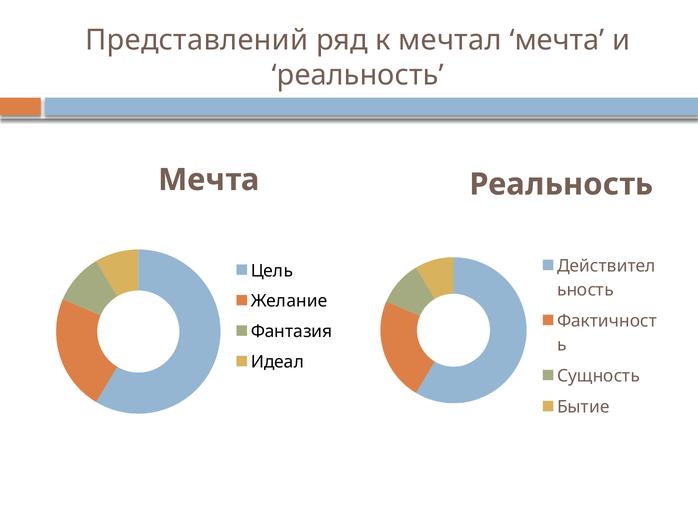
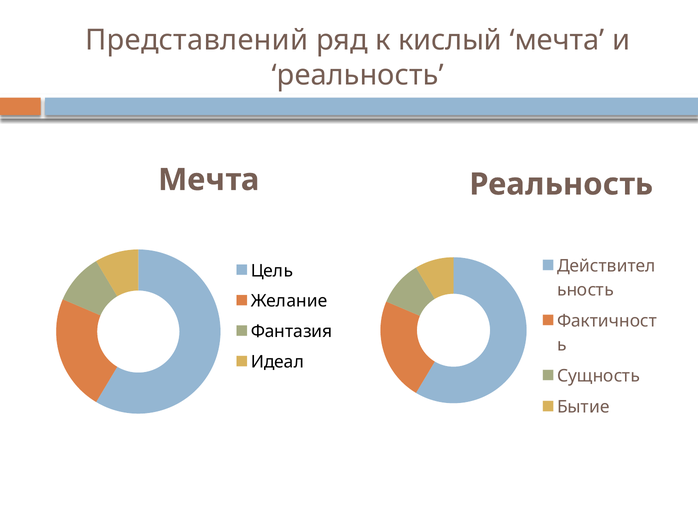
мечтал: мечтал -> кислый
